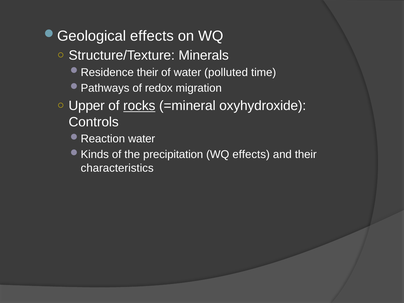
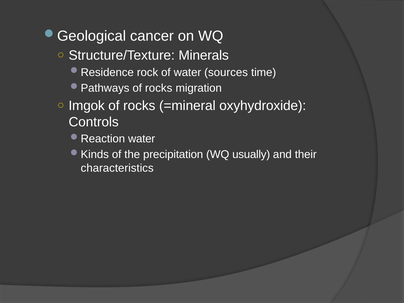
effects at (152, 36): effects -> cancer
their at (148, 72): their -> rock
polluted: polluted -> sources
redox at (159, 88): redox -> rocks
Upper: Upper -> Imgok
rocks at (139, 106) underline: present -> none
WQ effects: effects -> usually
